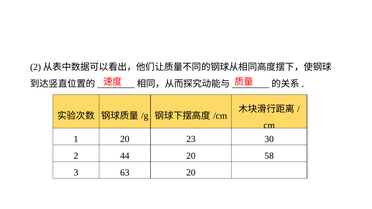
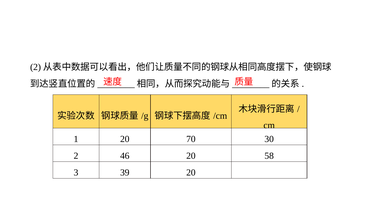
23: 23 -> 70
44: 44 -> 46
63: 63 -> 39
